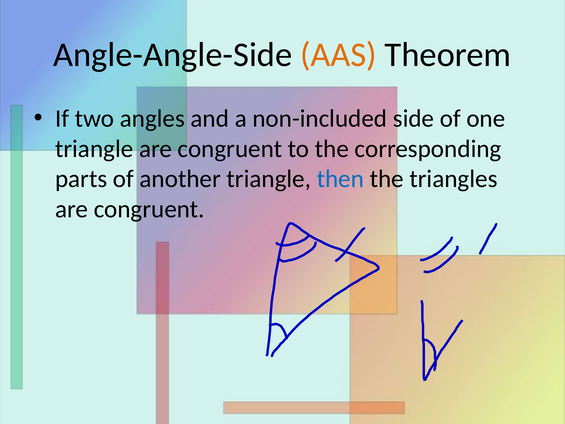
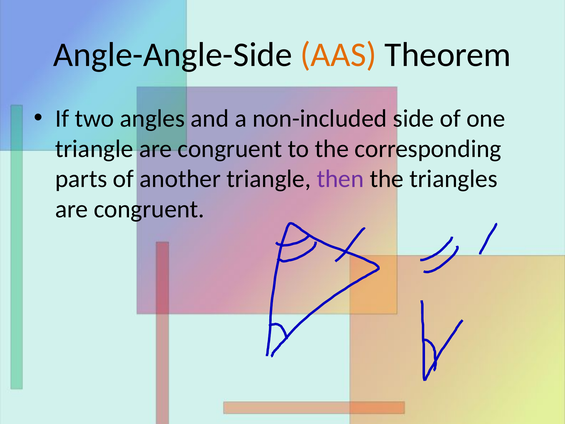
then colour: blue -> purple
